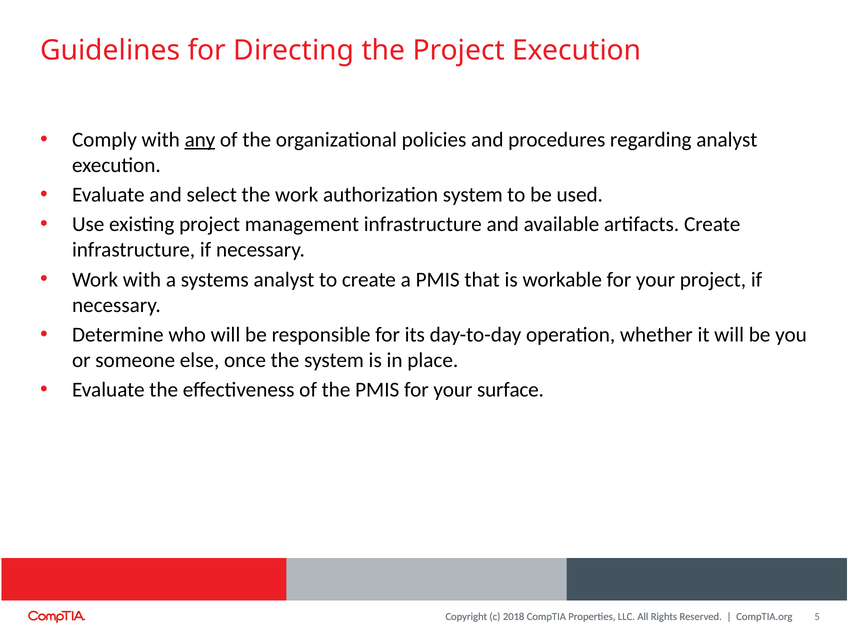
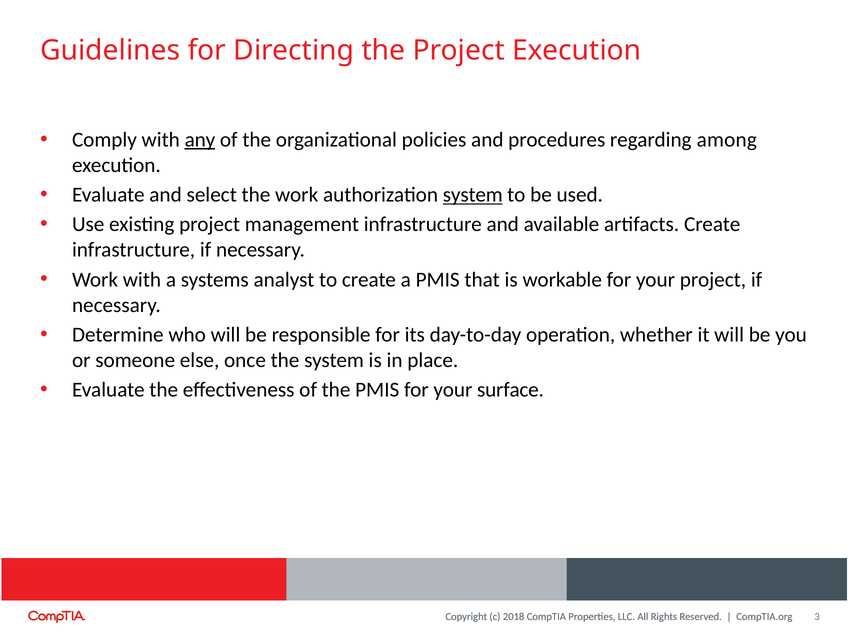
regarding analyst: analyst -> among
system at (473, 195) underline: none -> present
5: 5 -> 3
